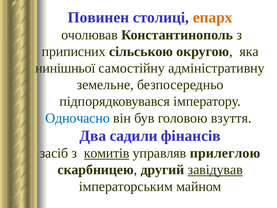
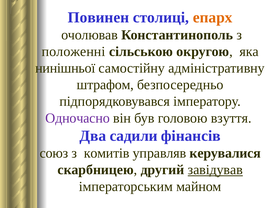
приписних: приписних -> положенні
земельне: земельне -> штрафом
Одночасно colour: blue -> purple
засіб: засіб -> союз
комитів underline: present -> none
прилеглою: прилеглою -> керувалися
